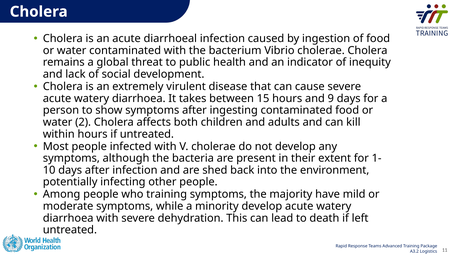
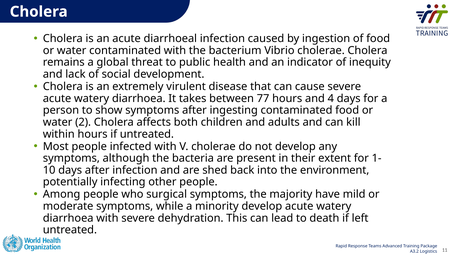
15: 15 -> 77
9: 9 -> 4
who training: training -> surgical
